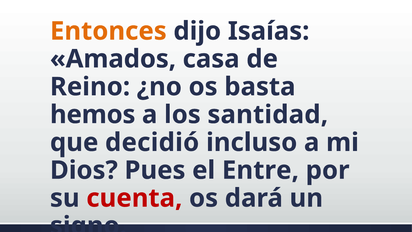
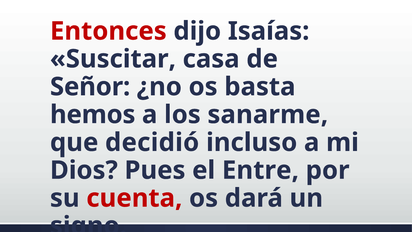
Entonces colour: orange -> red
Amados: Amados -> Suscitar
Reino: Reino -> Señor
santidad: santidad -> sanarme
